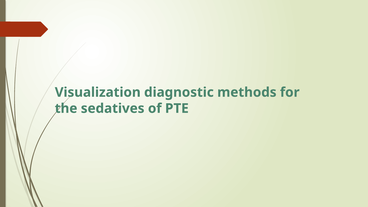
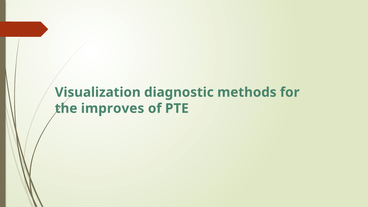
sedatives: sedatives -> improves
